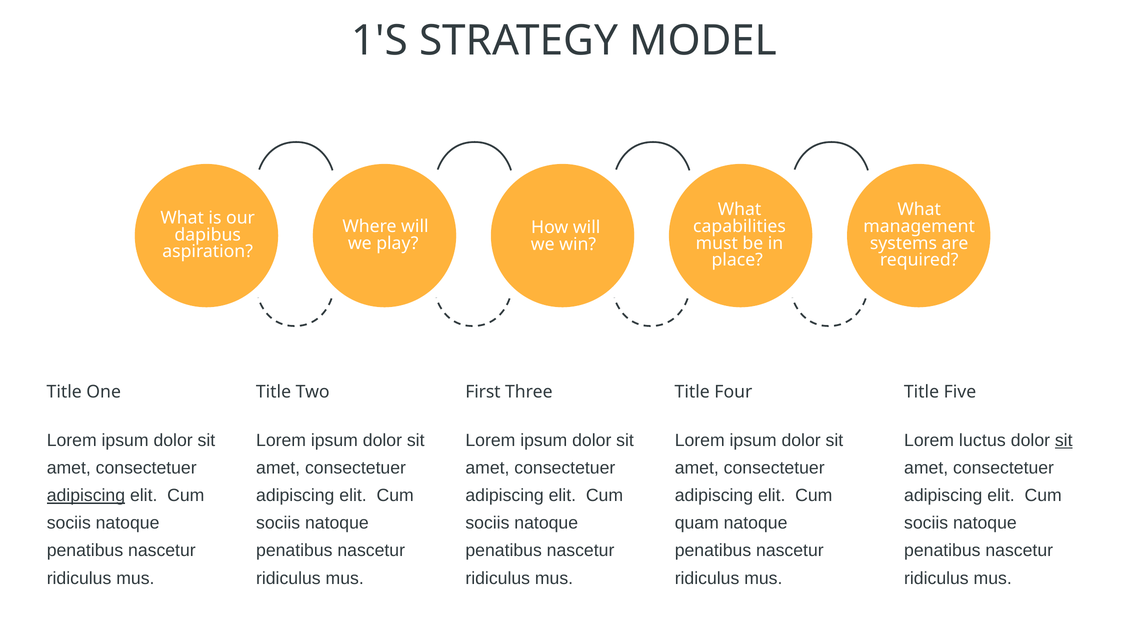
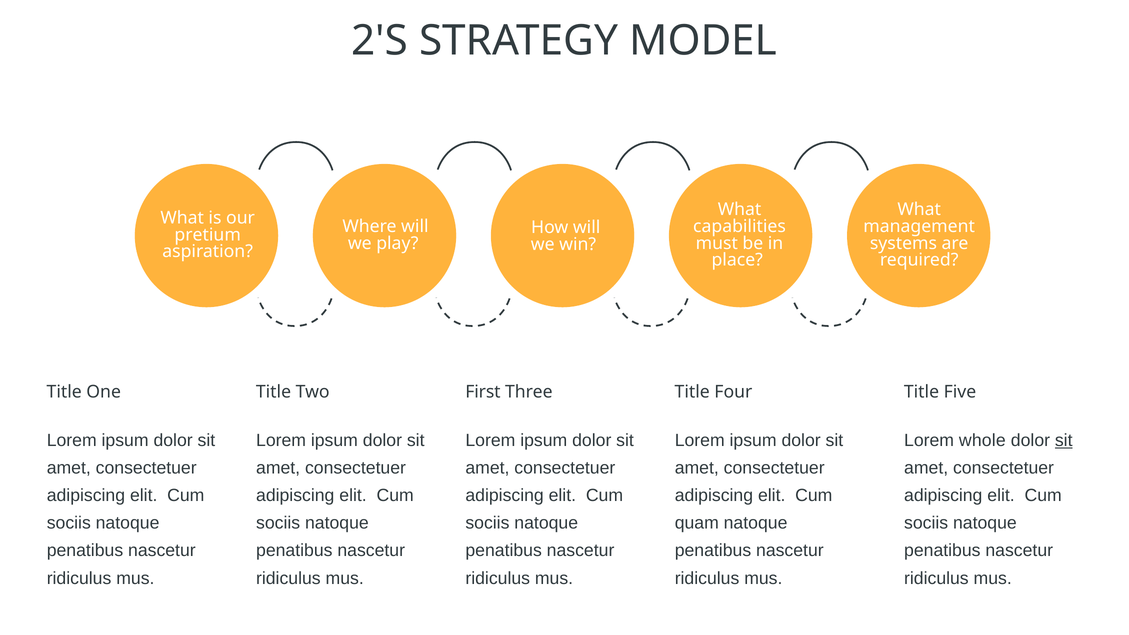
1'S: 1'S -> 2'S
dapibus: dapibus -> pretium
luctus: luctus -> whole
adipiscing at (86, 496) underline: present -> none
